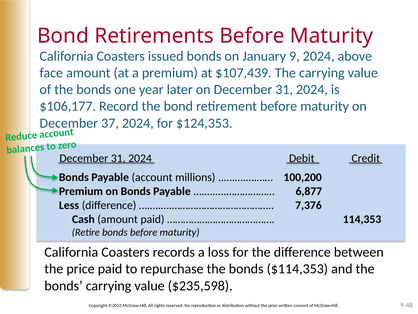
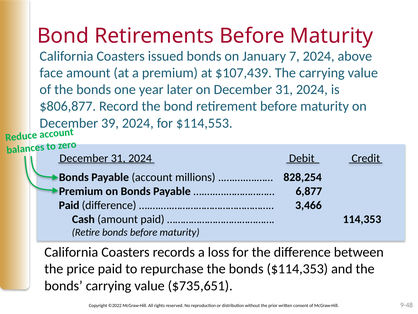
9: 9 -> 7
$106,177: $106,177 -> $806,877
37: 37 -> 39
$124,353: $124,353 -> $114,553
100,200: 100,200 -> 828,254
Less at (69, 205): Less -> Paid
7,376: 7,376 -> 3,466
$235,598: $235,598 -> $735,651
